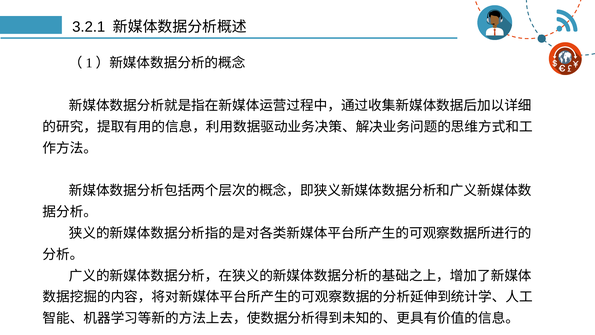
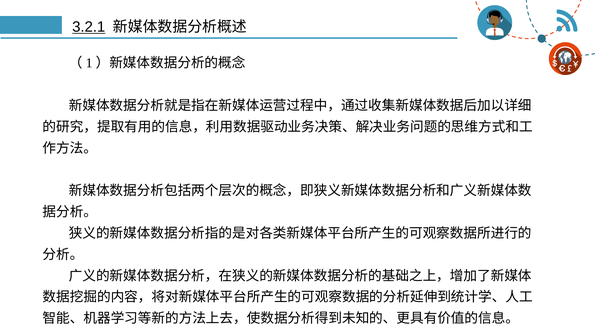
3.2.1 underline: none -> present
